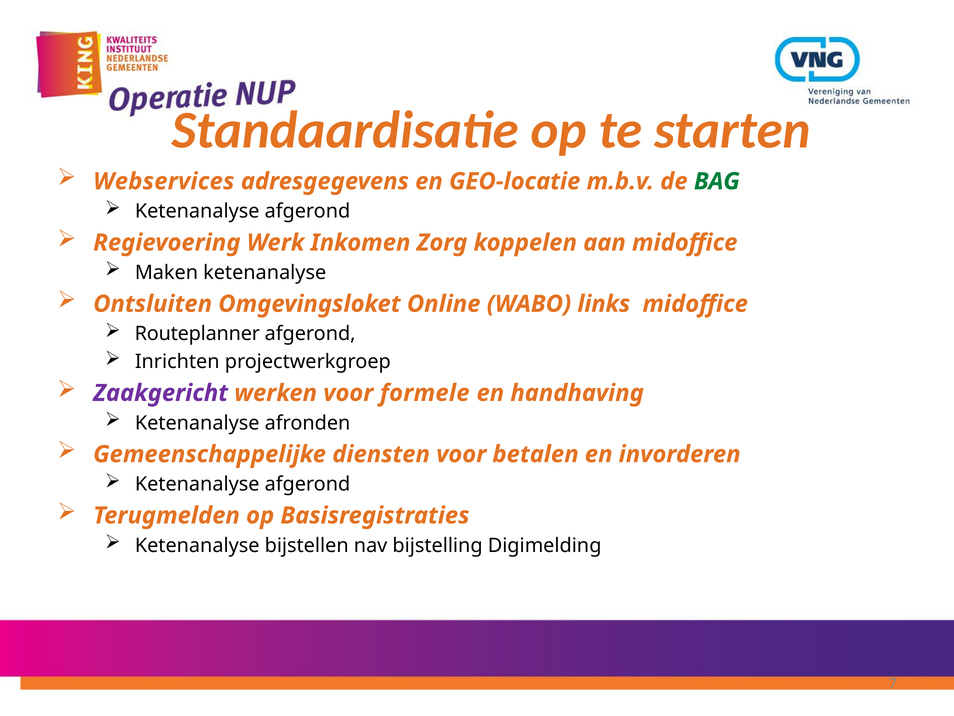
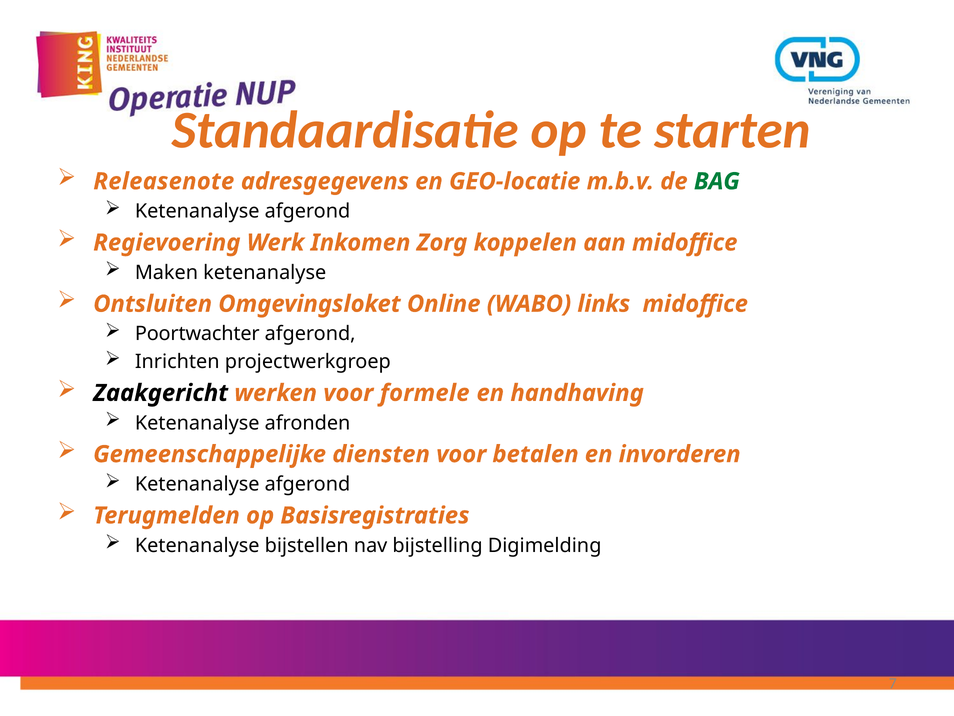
Webservices: Webservices -> Releasenote
Routeplanner: Routeplanner -> Poortwachter
Zaakgericht colour: purple -> black
